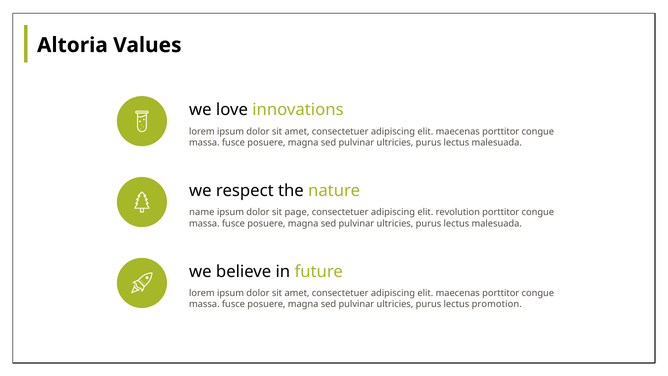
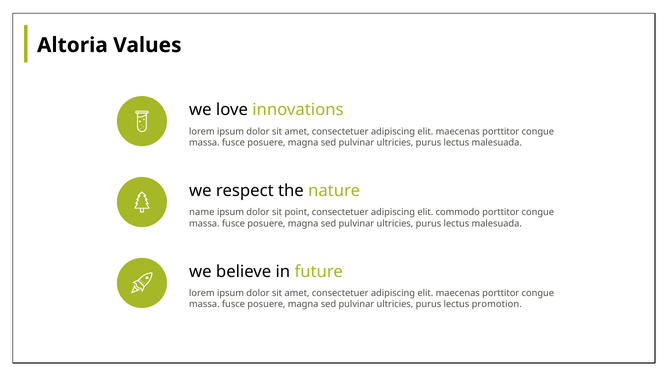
page: page -> point
revolution: revolution -> commodo
